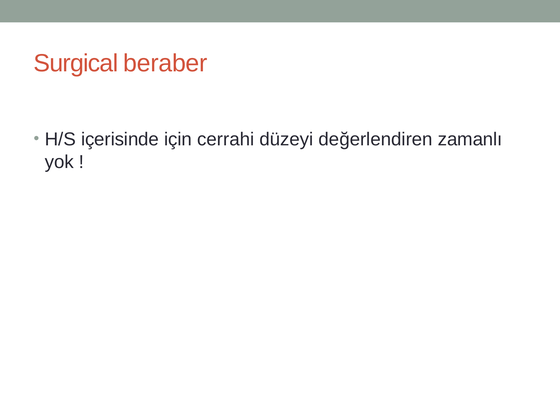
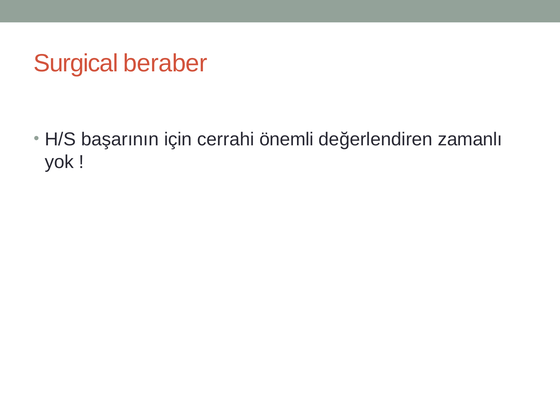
içerisinde: içerisinde -> başarının
düzeyi: düzeyi -> önemli
